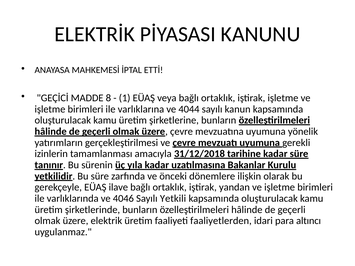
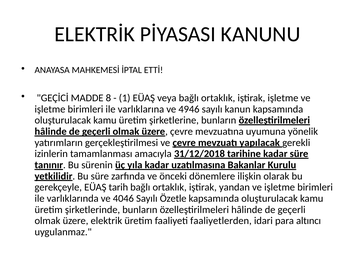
4044: 4044 -> 4946
mevzuatı uyumuna: uyumuna -> yapılacak
ilave: ilave -> tarih
Yetkili: Yetkili -> Özetle
